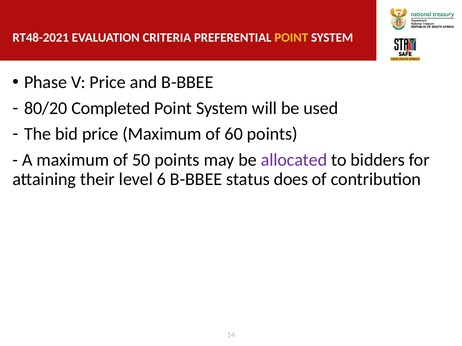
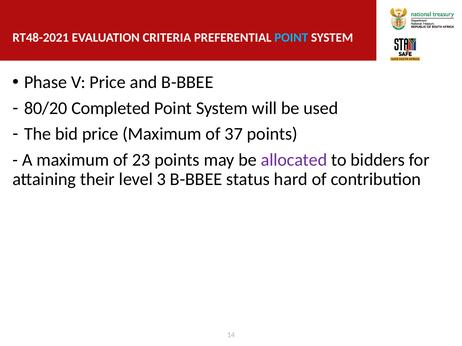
POINT at (291, 38) colour: yellow -> light blue
60: 60 -> 37
50: 50 -> 23
6: 6 -> 3
does: does -> hard
